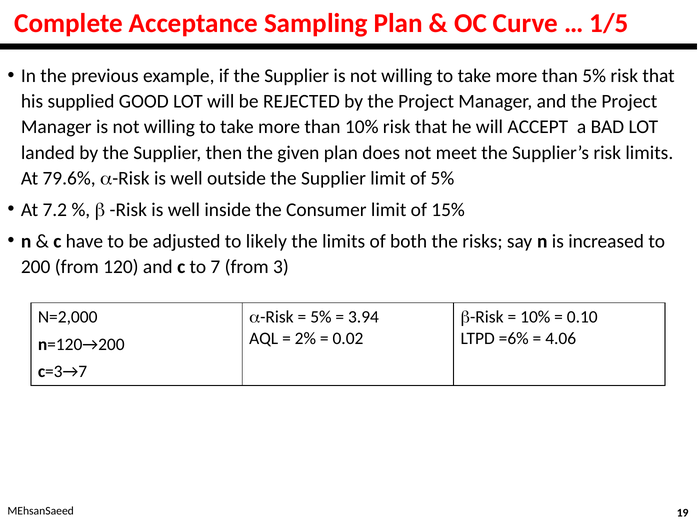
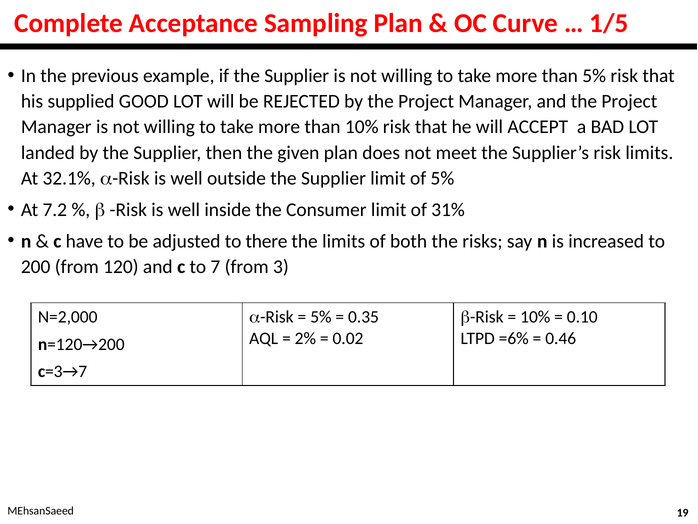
79.6%: 79.6% -> 32.1%
15%: 15% -> 31%
likely: likely -> there
3.94: 3.94 -> 0.35
4.06: 4.06 -> 0.46
